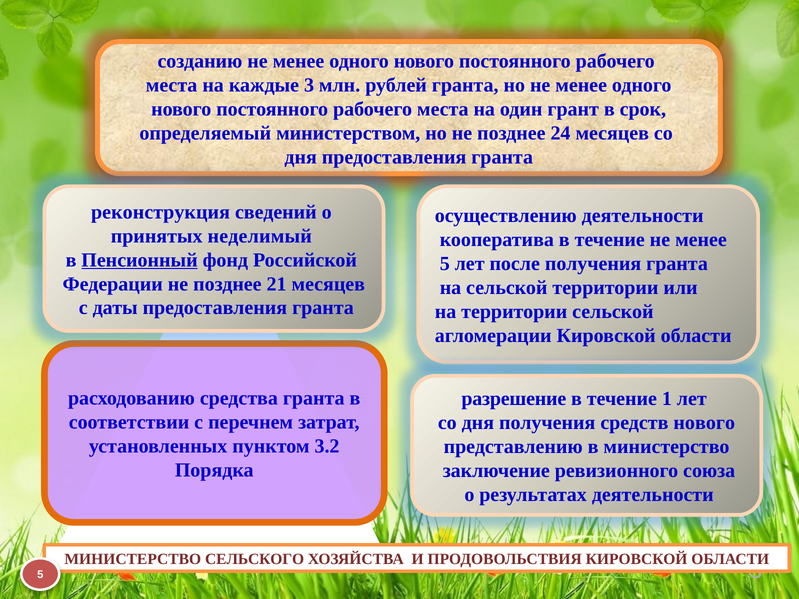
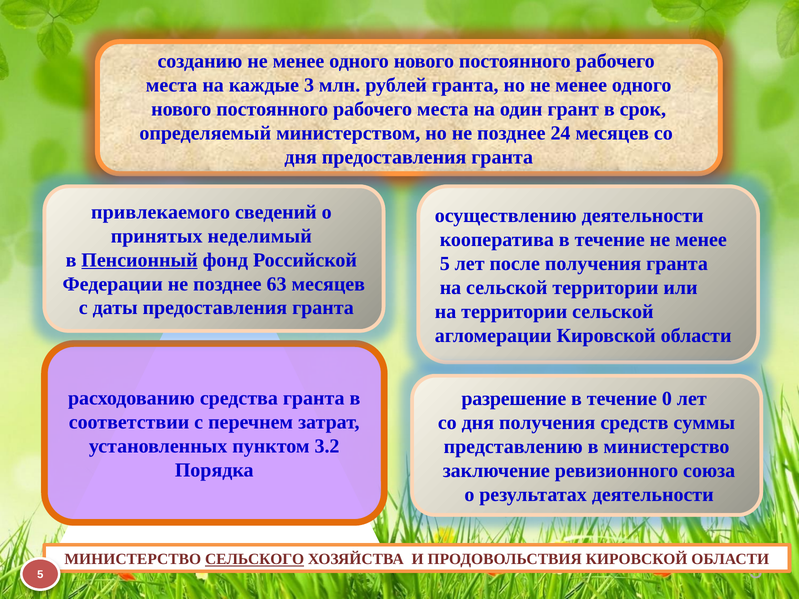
реконструкция: реконструкция -> привлекаемого
21: 21 -> 63
1: 1 -> 0
средств нового: нового -> суммы
СЕЛЬСКОГО underline: none -> present
